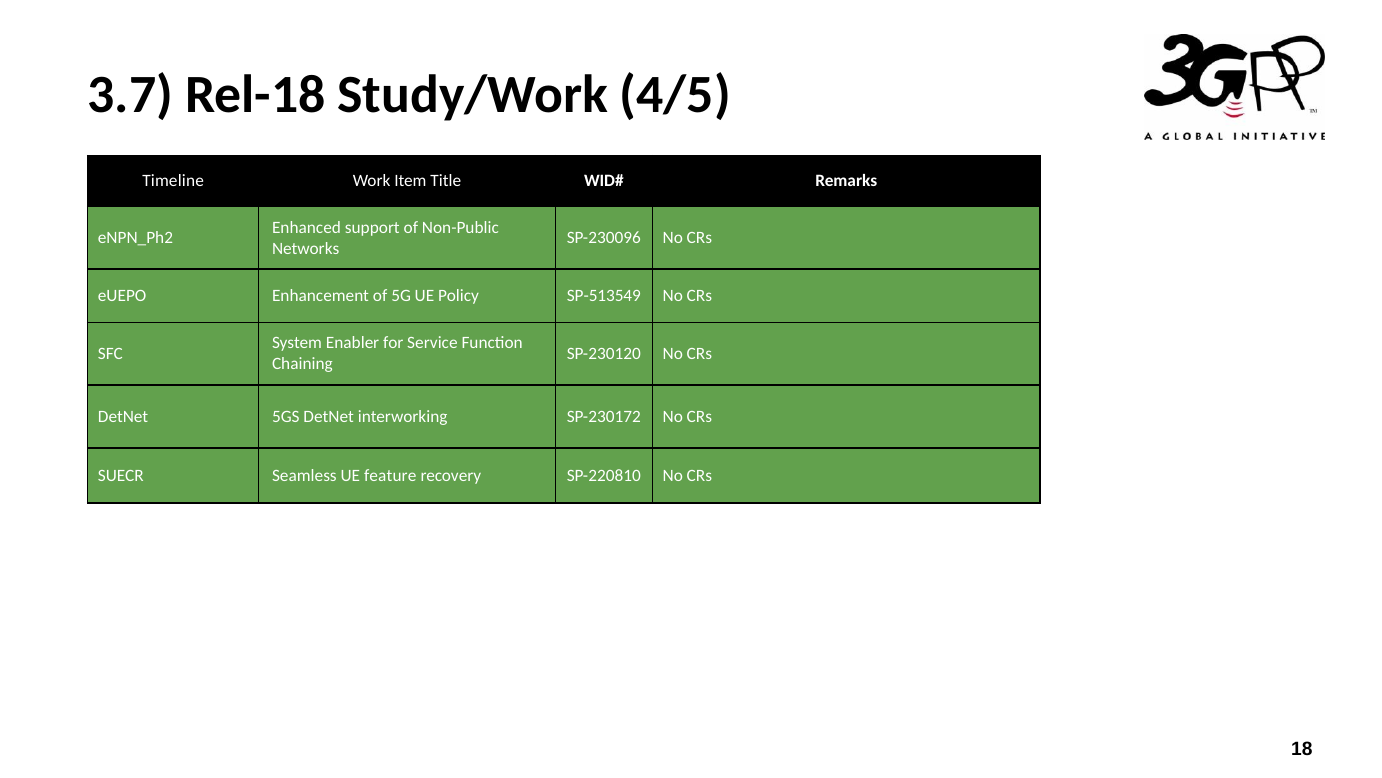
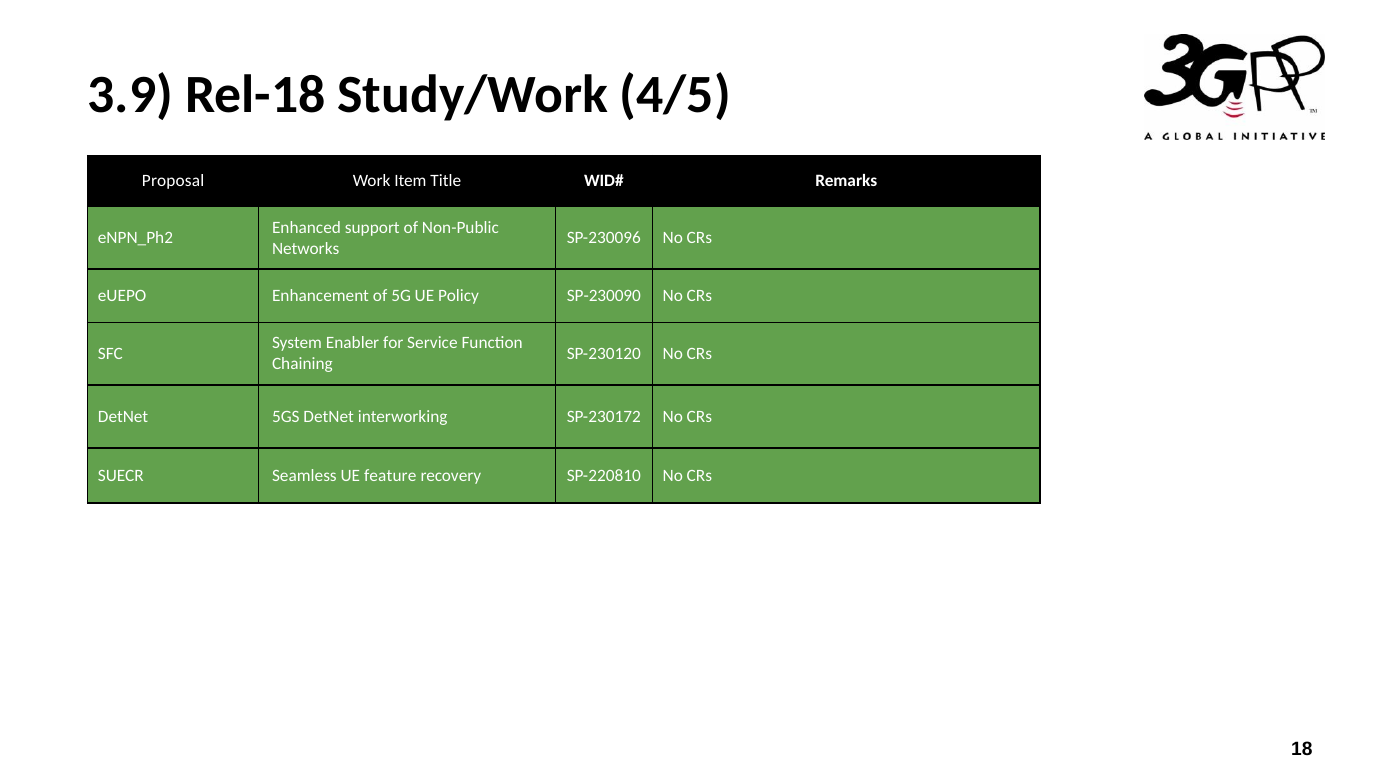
3.7: 3.7 -> 3.9
Timeline: Timeline -> Proposal
SP-513549: SP-513549 -> SP-230090
